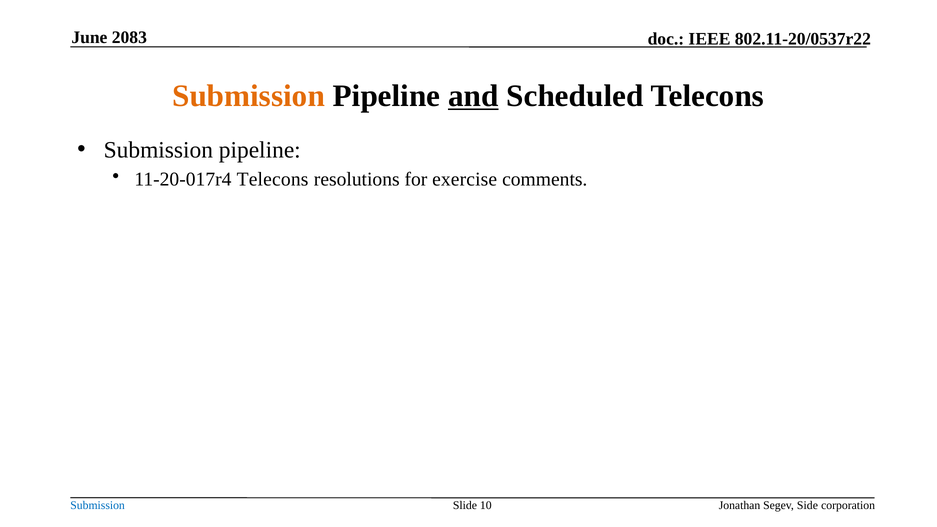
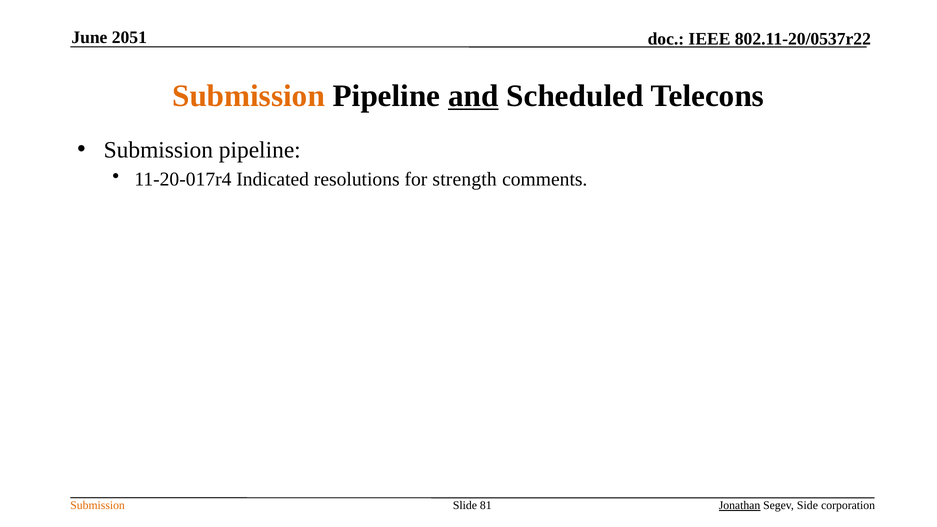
2083: 2083 -> 2051
11-20-017r4 Telecons: Telecons -> Indicated
exercise: exercise -> strength
Submission at (98, 505) colour: blue -> orange
10: 10 -> 81
Jonathan underline: none -> present
